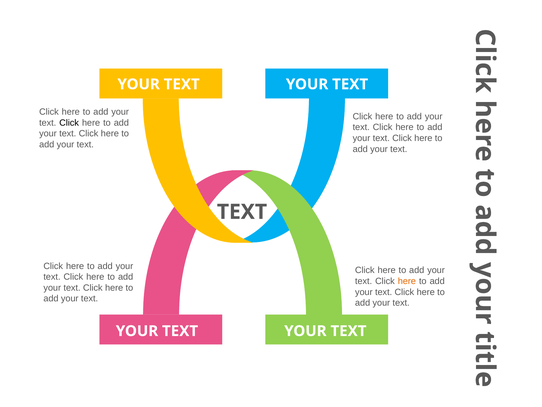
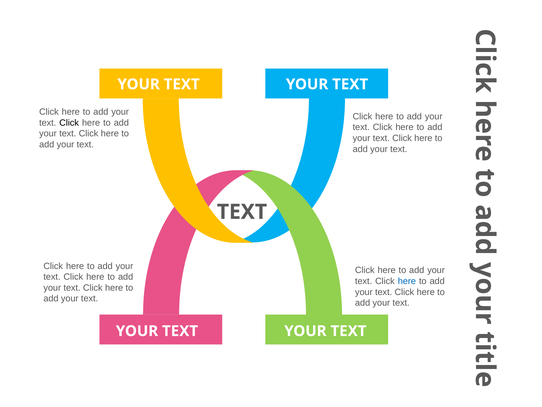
here at (407, 281) colour: orange -> blue
